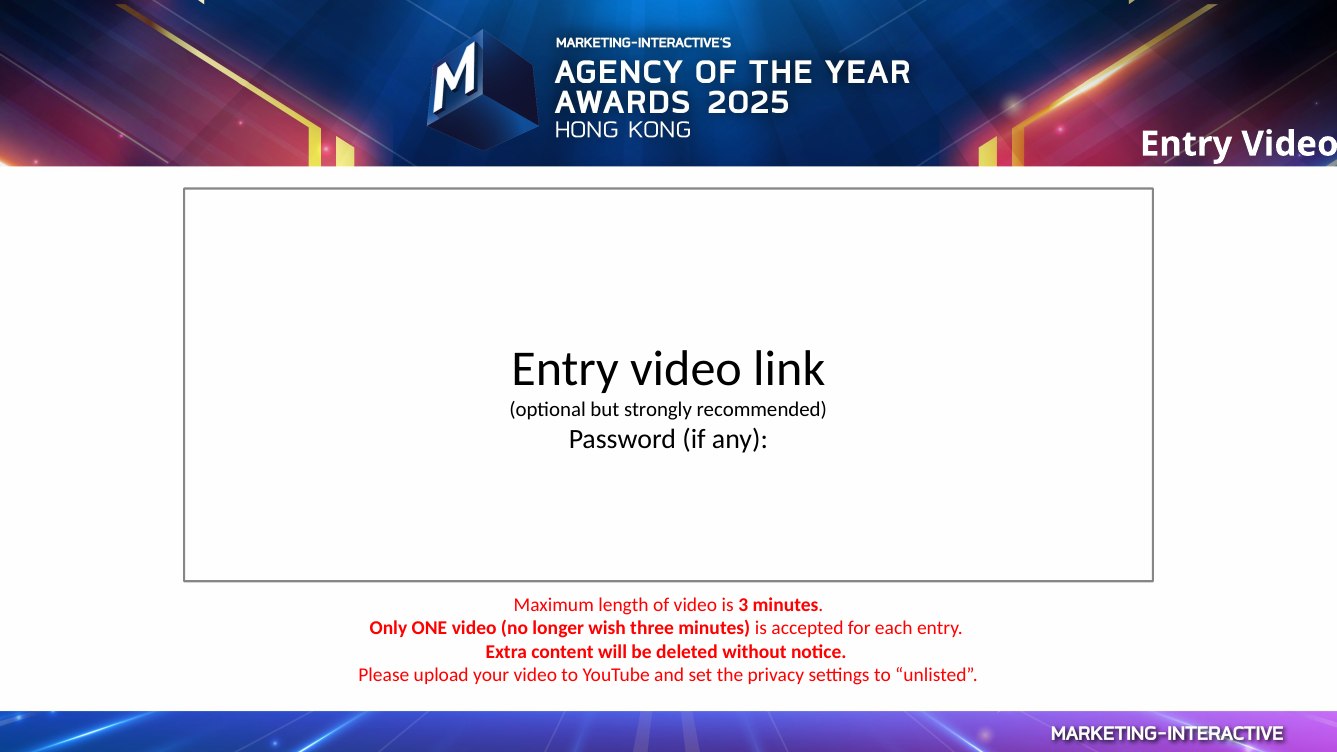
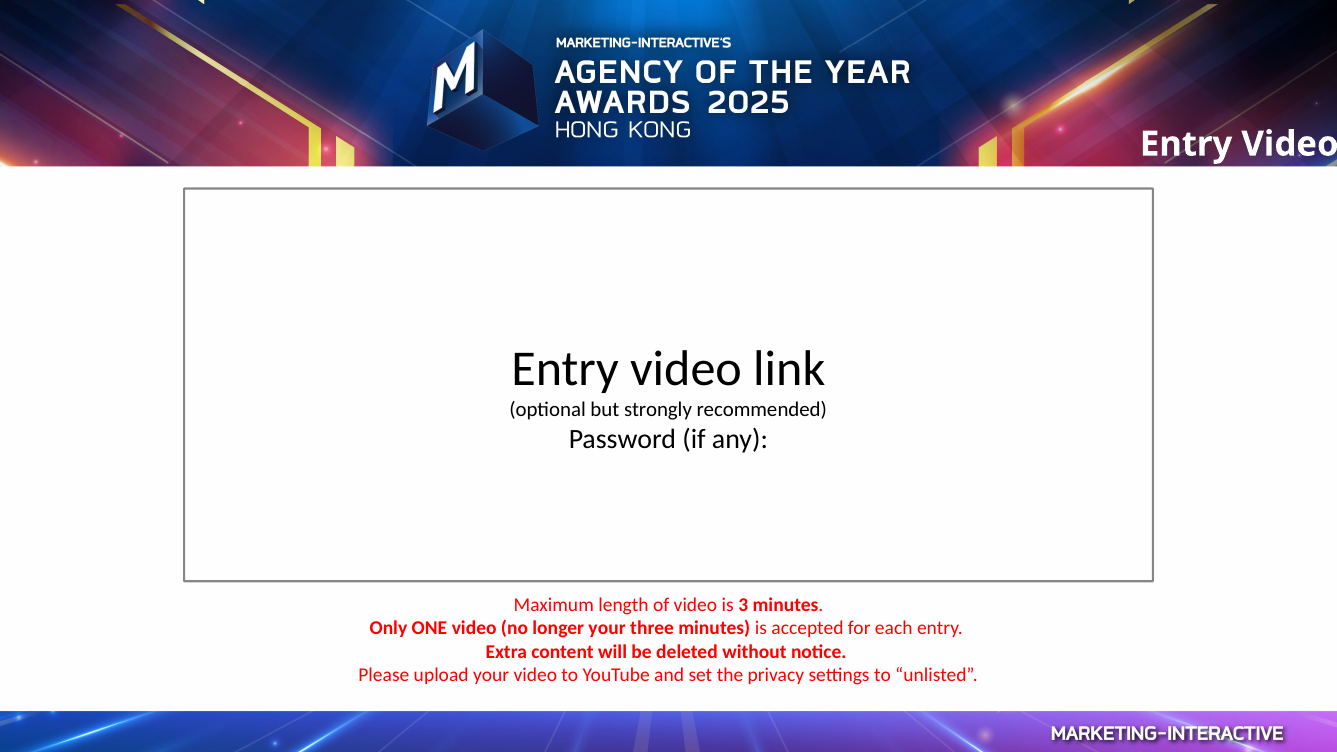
longer wish: wish -> your
